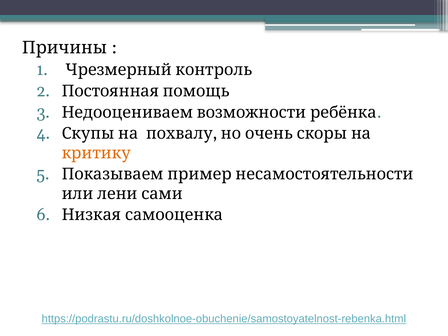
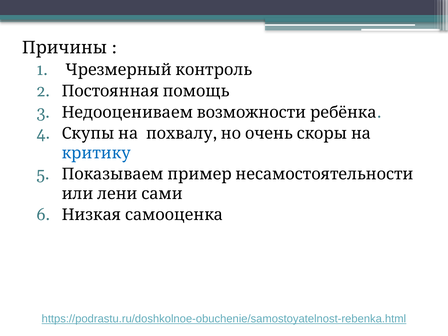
критику colour: orange -> blue
